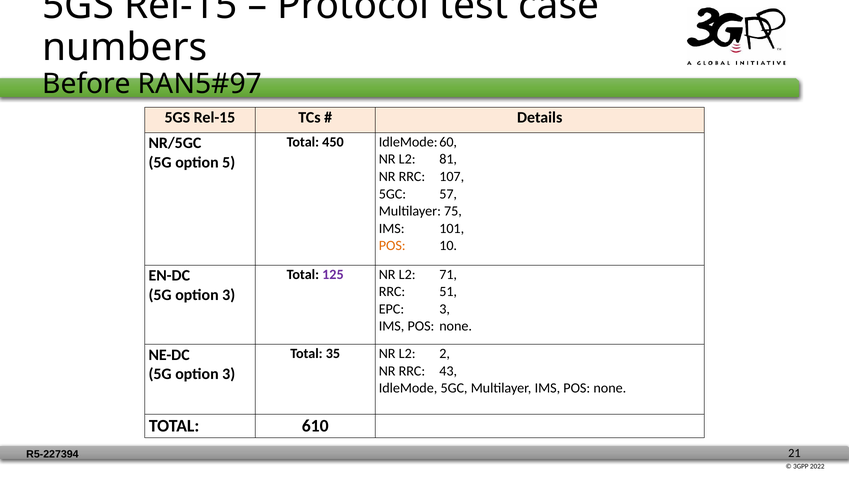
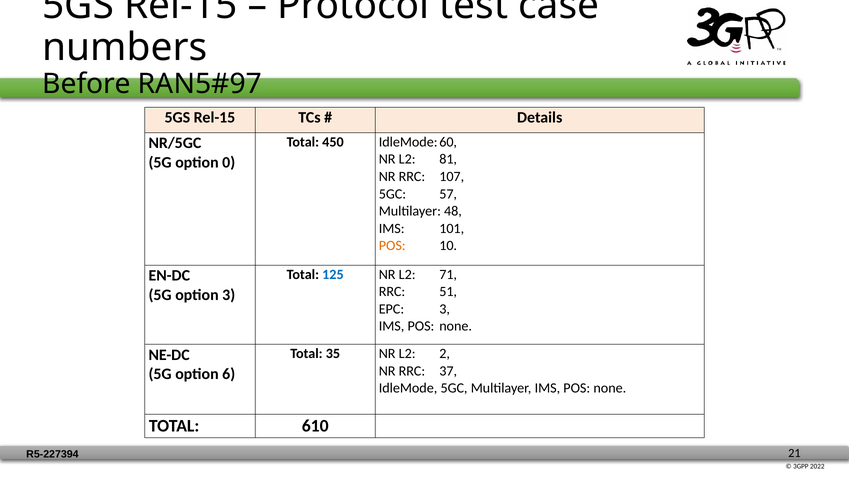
5: 5 -> 0
75: 75 -> 48
125 colour: purple -> blue
43: 43 -> 37
3 at (229, 375): 3 -> 6
